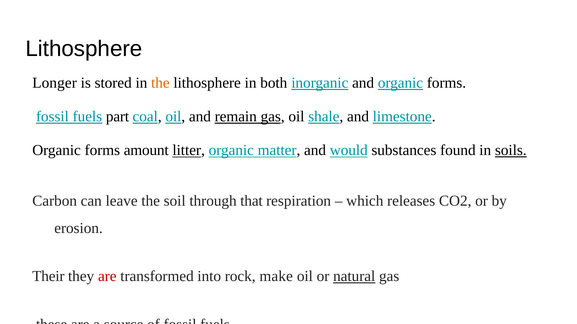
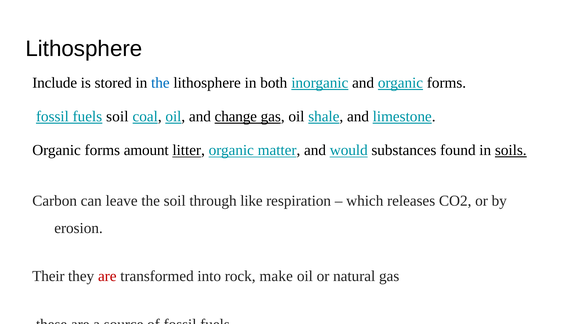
Longer: Longer -> Include
the at (160, 83) colour: orange -> blue
fuels part: part -> soil
and remain: remain -> change
that: that -> like
natural underline: present -> none
